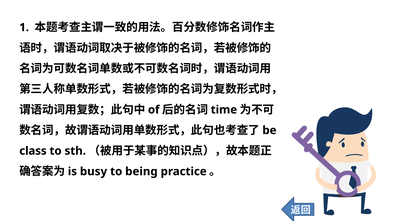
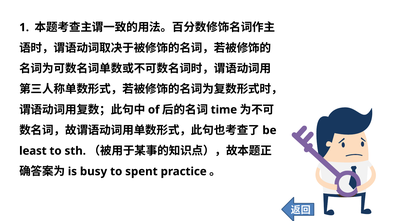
class: class -> least
being: being -> spent
